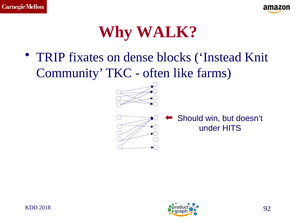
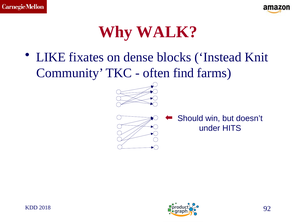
TRIP: TRIP -> LIKE
like: like -> find
